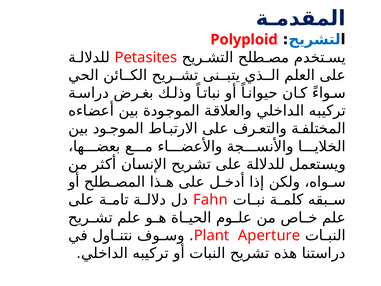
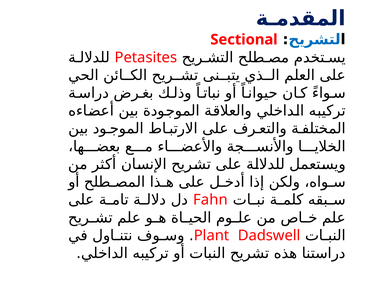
Polyploid: Polyploid -> Sectional
Aperture: Aperture -> Dadswell
